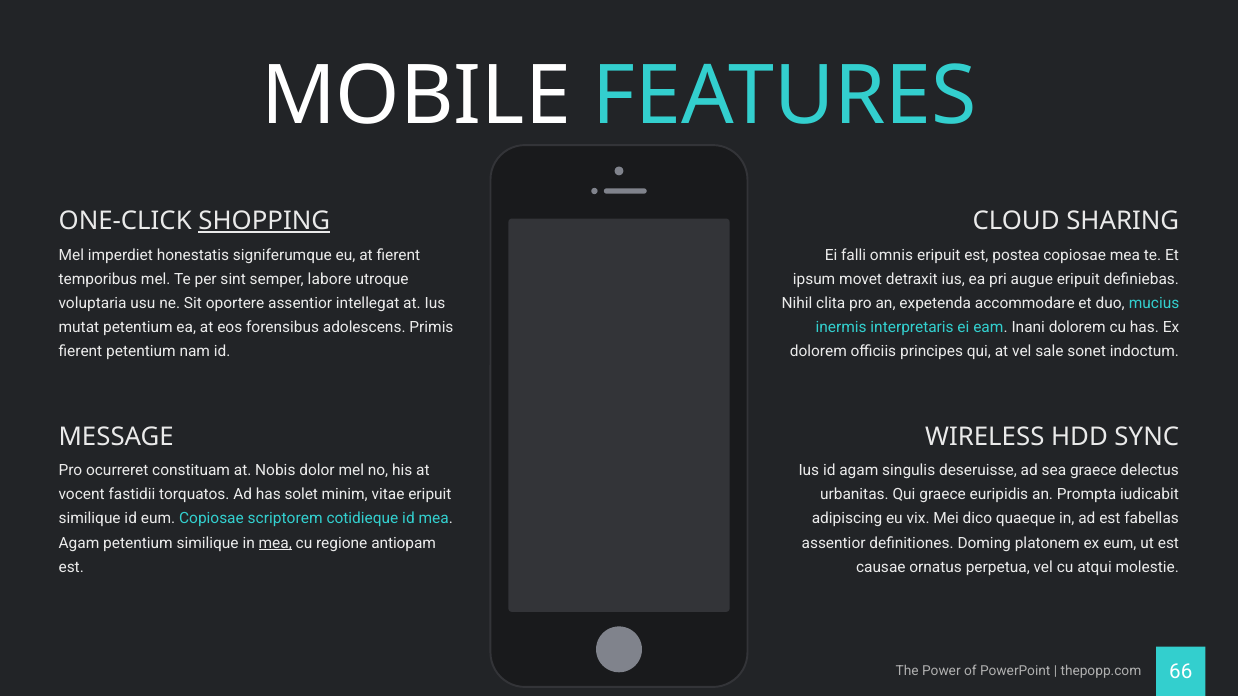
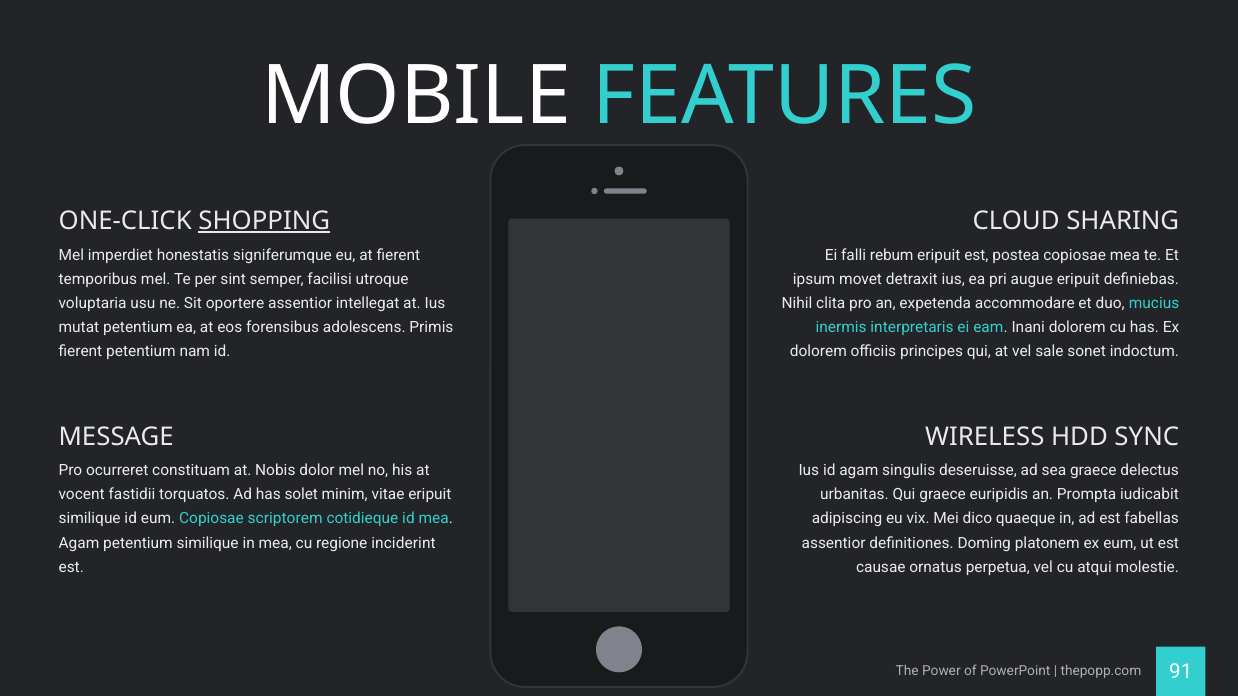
omnis: omnis -> rebum
labore: labore -> facilisi
mea at (275, 543) underline: present -> none
antiopam: antiopam -> inciderint
66: 66 -> 91
